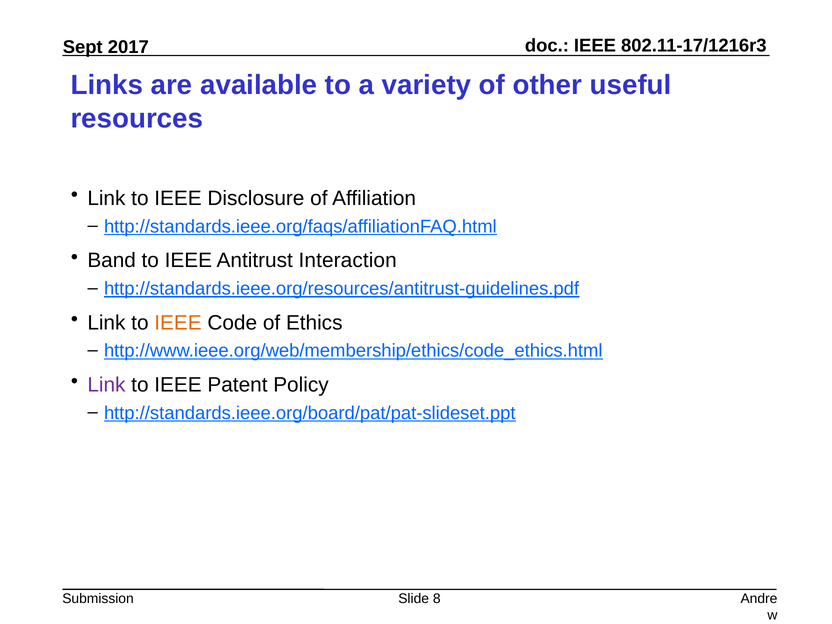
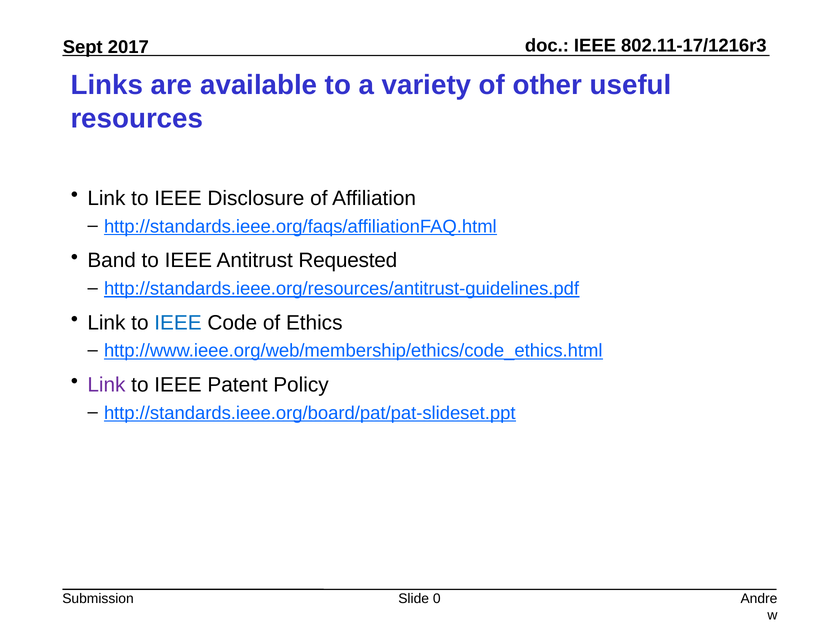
Interaction: Interaction -> Requested
IEEE at (178, 323) colour: orange -> blue
8: 8 -> 0
